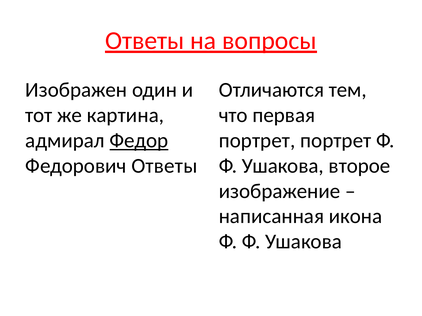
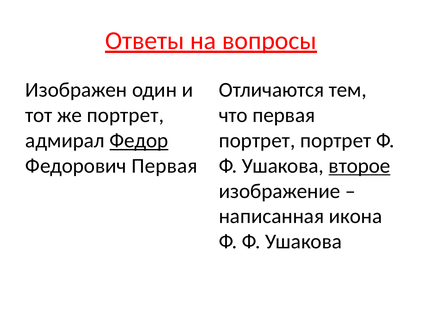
же картина: картина -> портрет
Федорович Ответы: Ответы -> Первая
второе underline: none -> present
